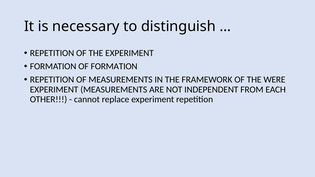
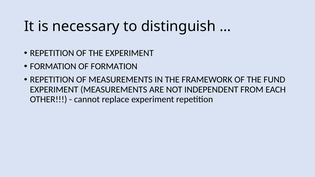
WERE: WERE -> FUND
